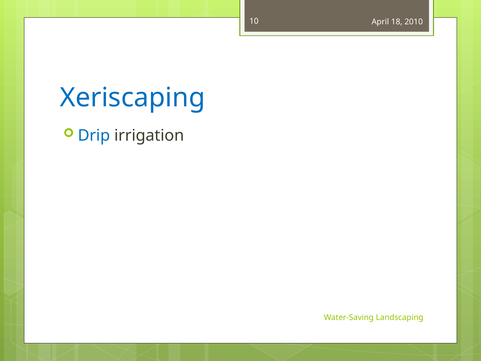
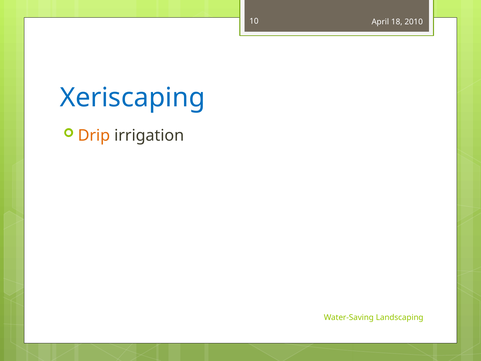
Drip colour: blue -> orange
